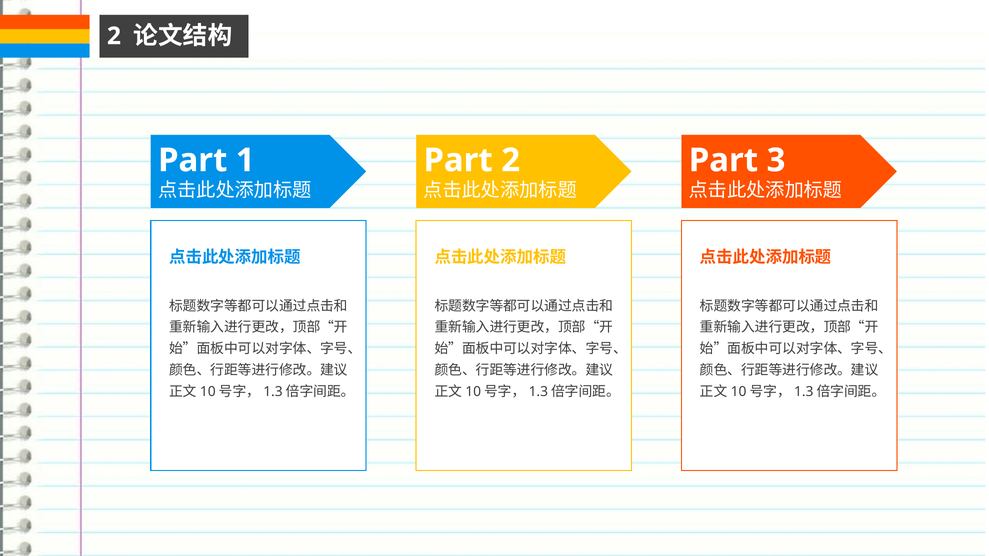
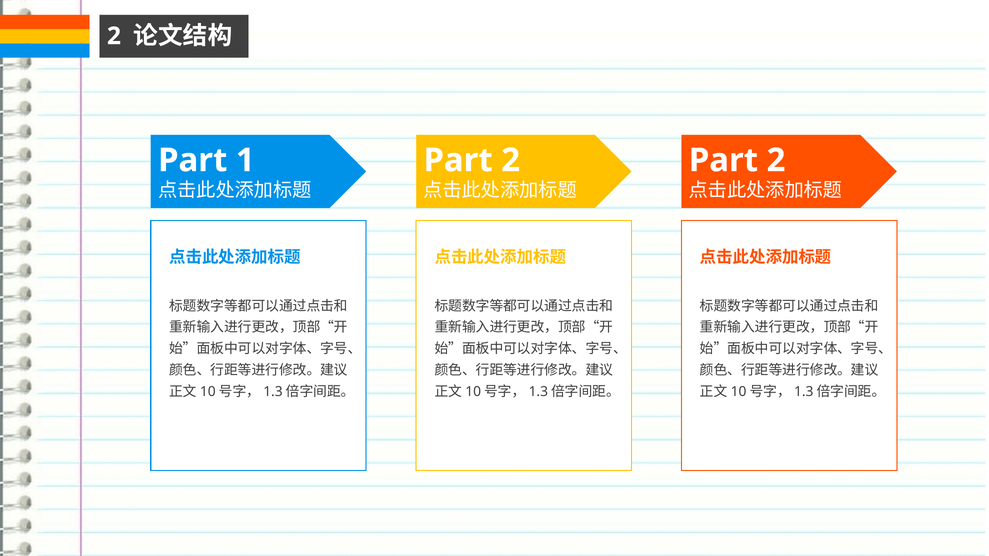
3 at (776, 160): 3 -> 2
